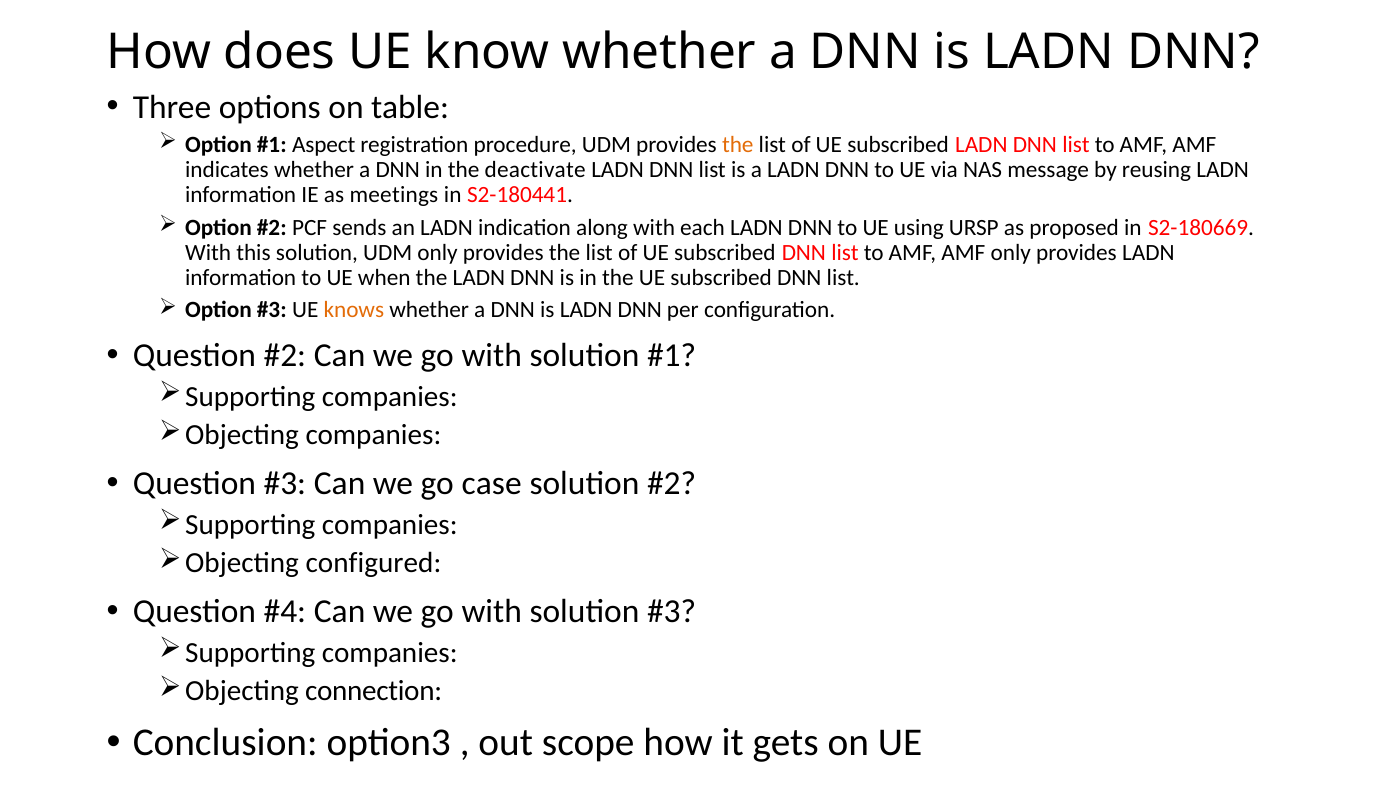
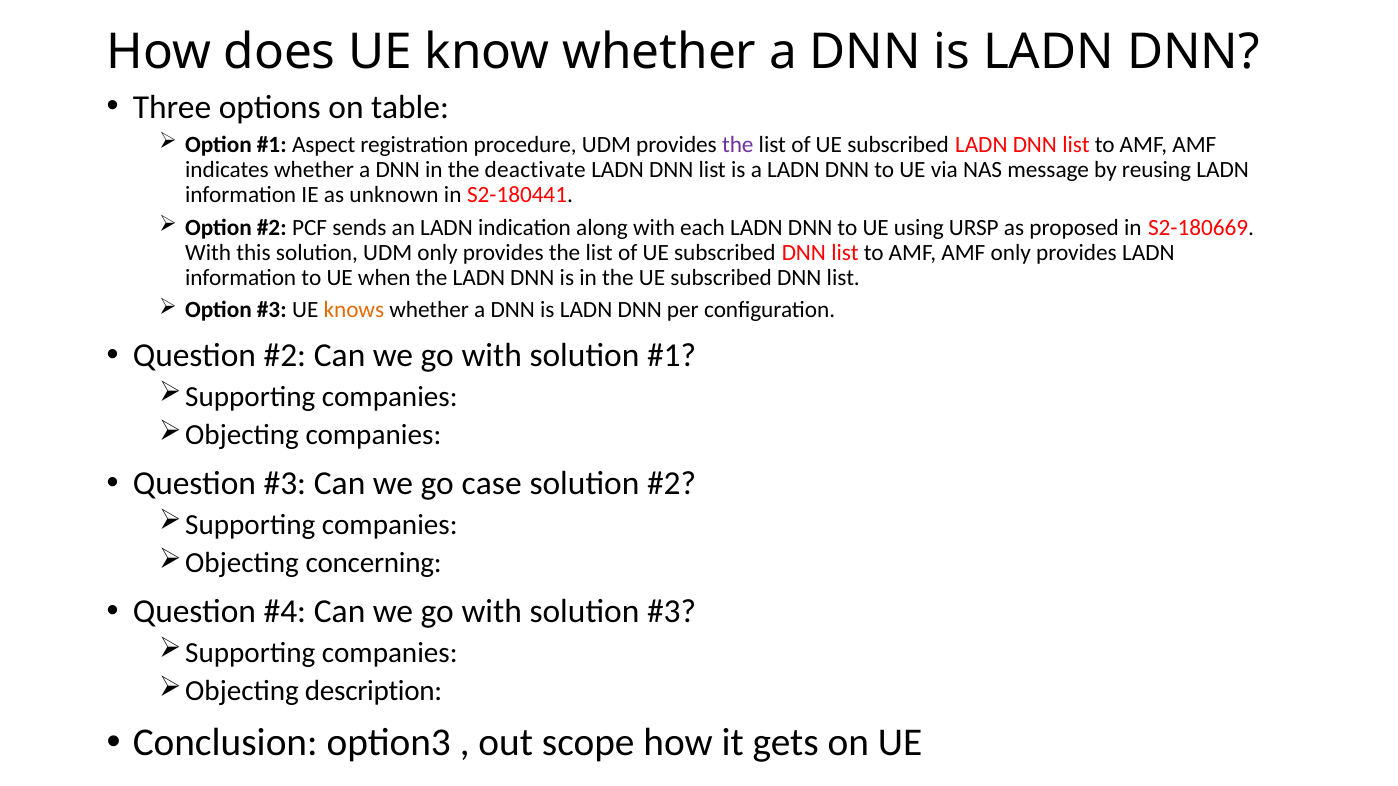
the at (738, 145) colour: orange -> purple
meetings: meetings -> unknown
configured: configured -> concerning
connection: connection -> description
